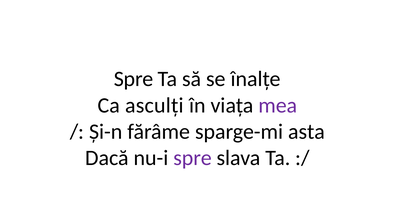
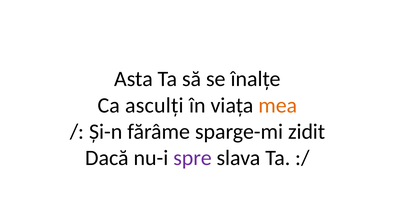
Spre at (134, 79): Spre -> Asta
mea colour: purple -> orange
asta: asta -> zidit
